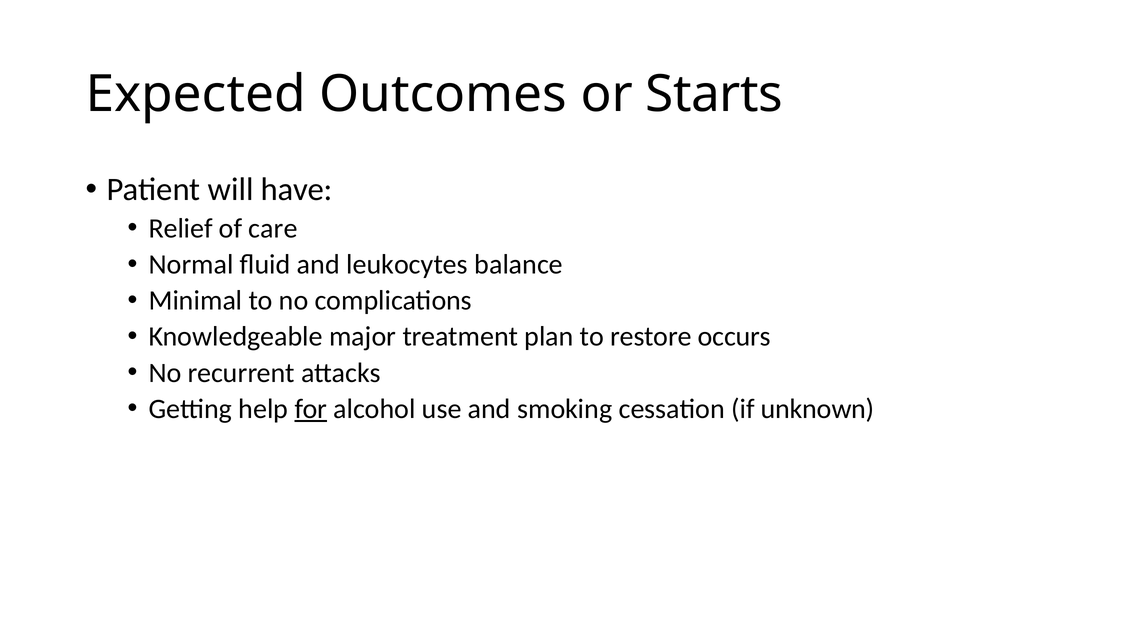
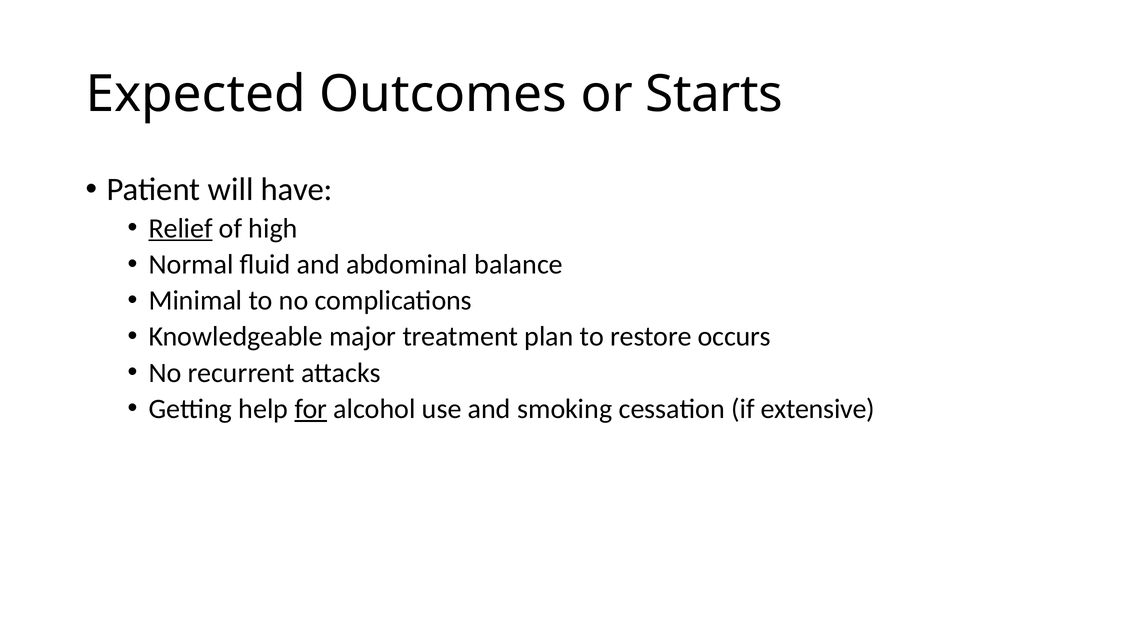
Relief underline: none -> present
care: care -> high
leukocytes: leukocytes -> abdominal
unknown: unknown -> extensive
